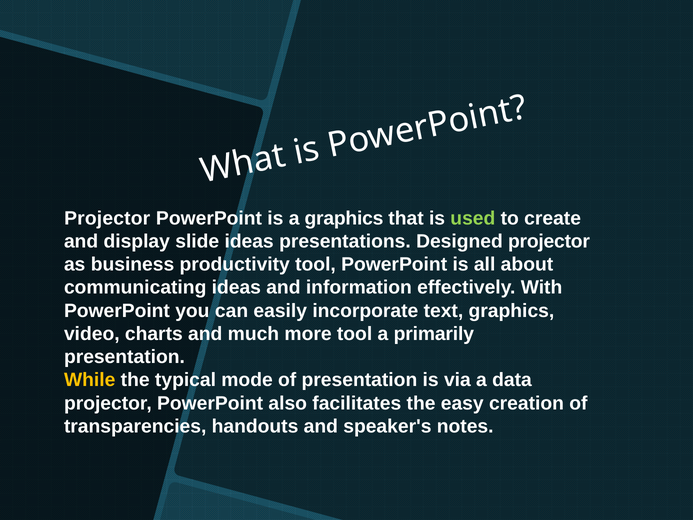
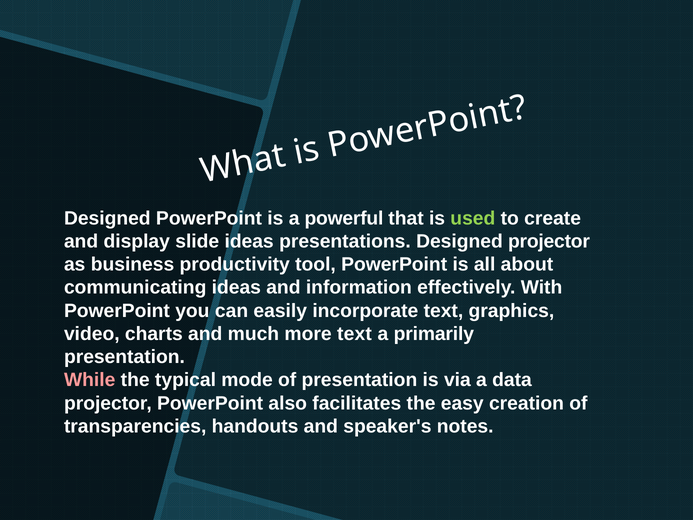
Projector at (107, 218): Projector -> Designed
a graphics: graphics -> powerful
more tool: tool -> text
While colour: yellow -> pink
